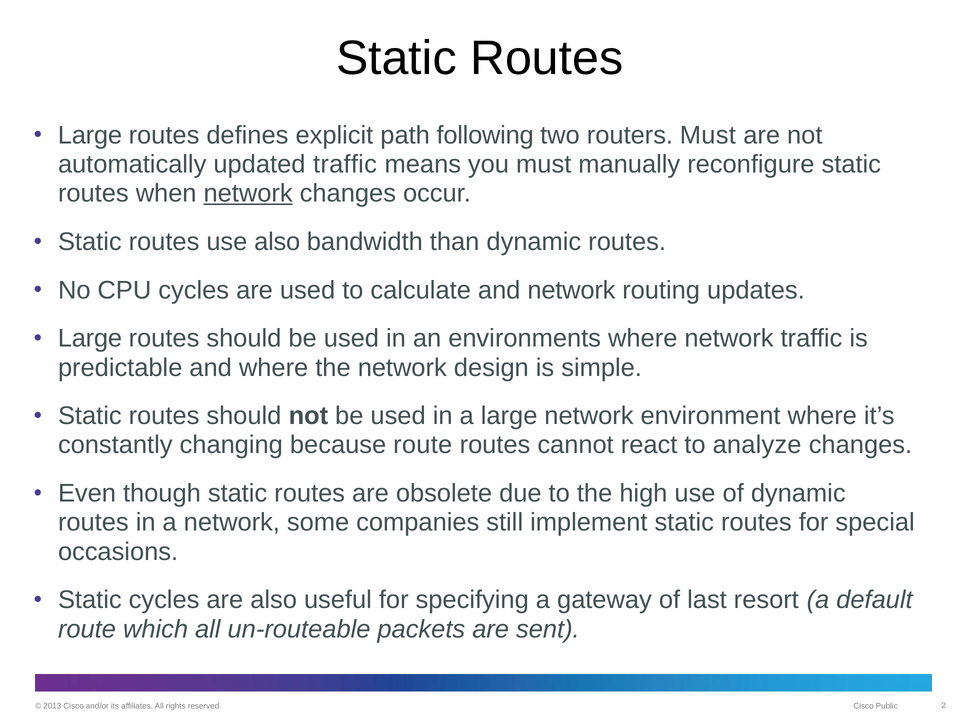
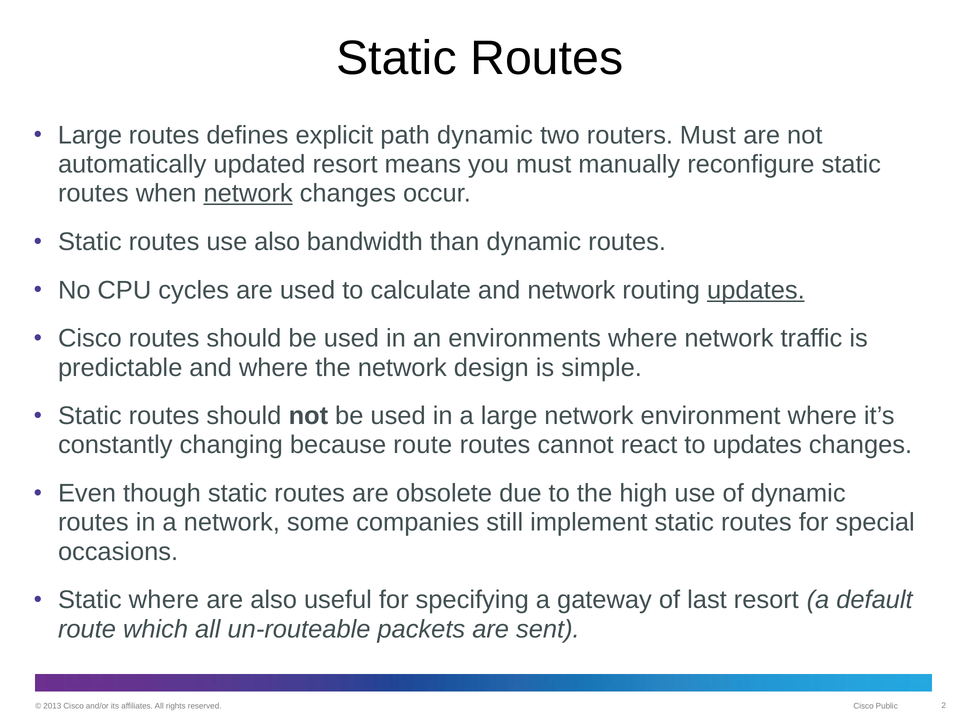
path following: following -> dynamic
updated traffic: traffic -> resort
updates at (756, 290) underline: none -> present
Large at (90, 339): Large -> Cisco
to analyze: analyze -> updates
Static cycles: cycles -> where
